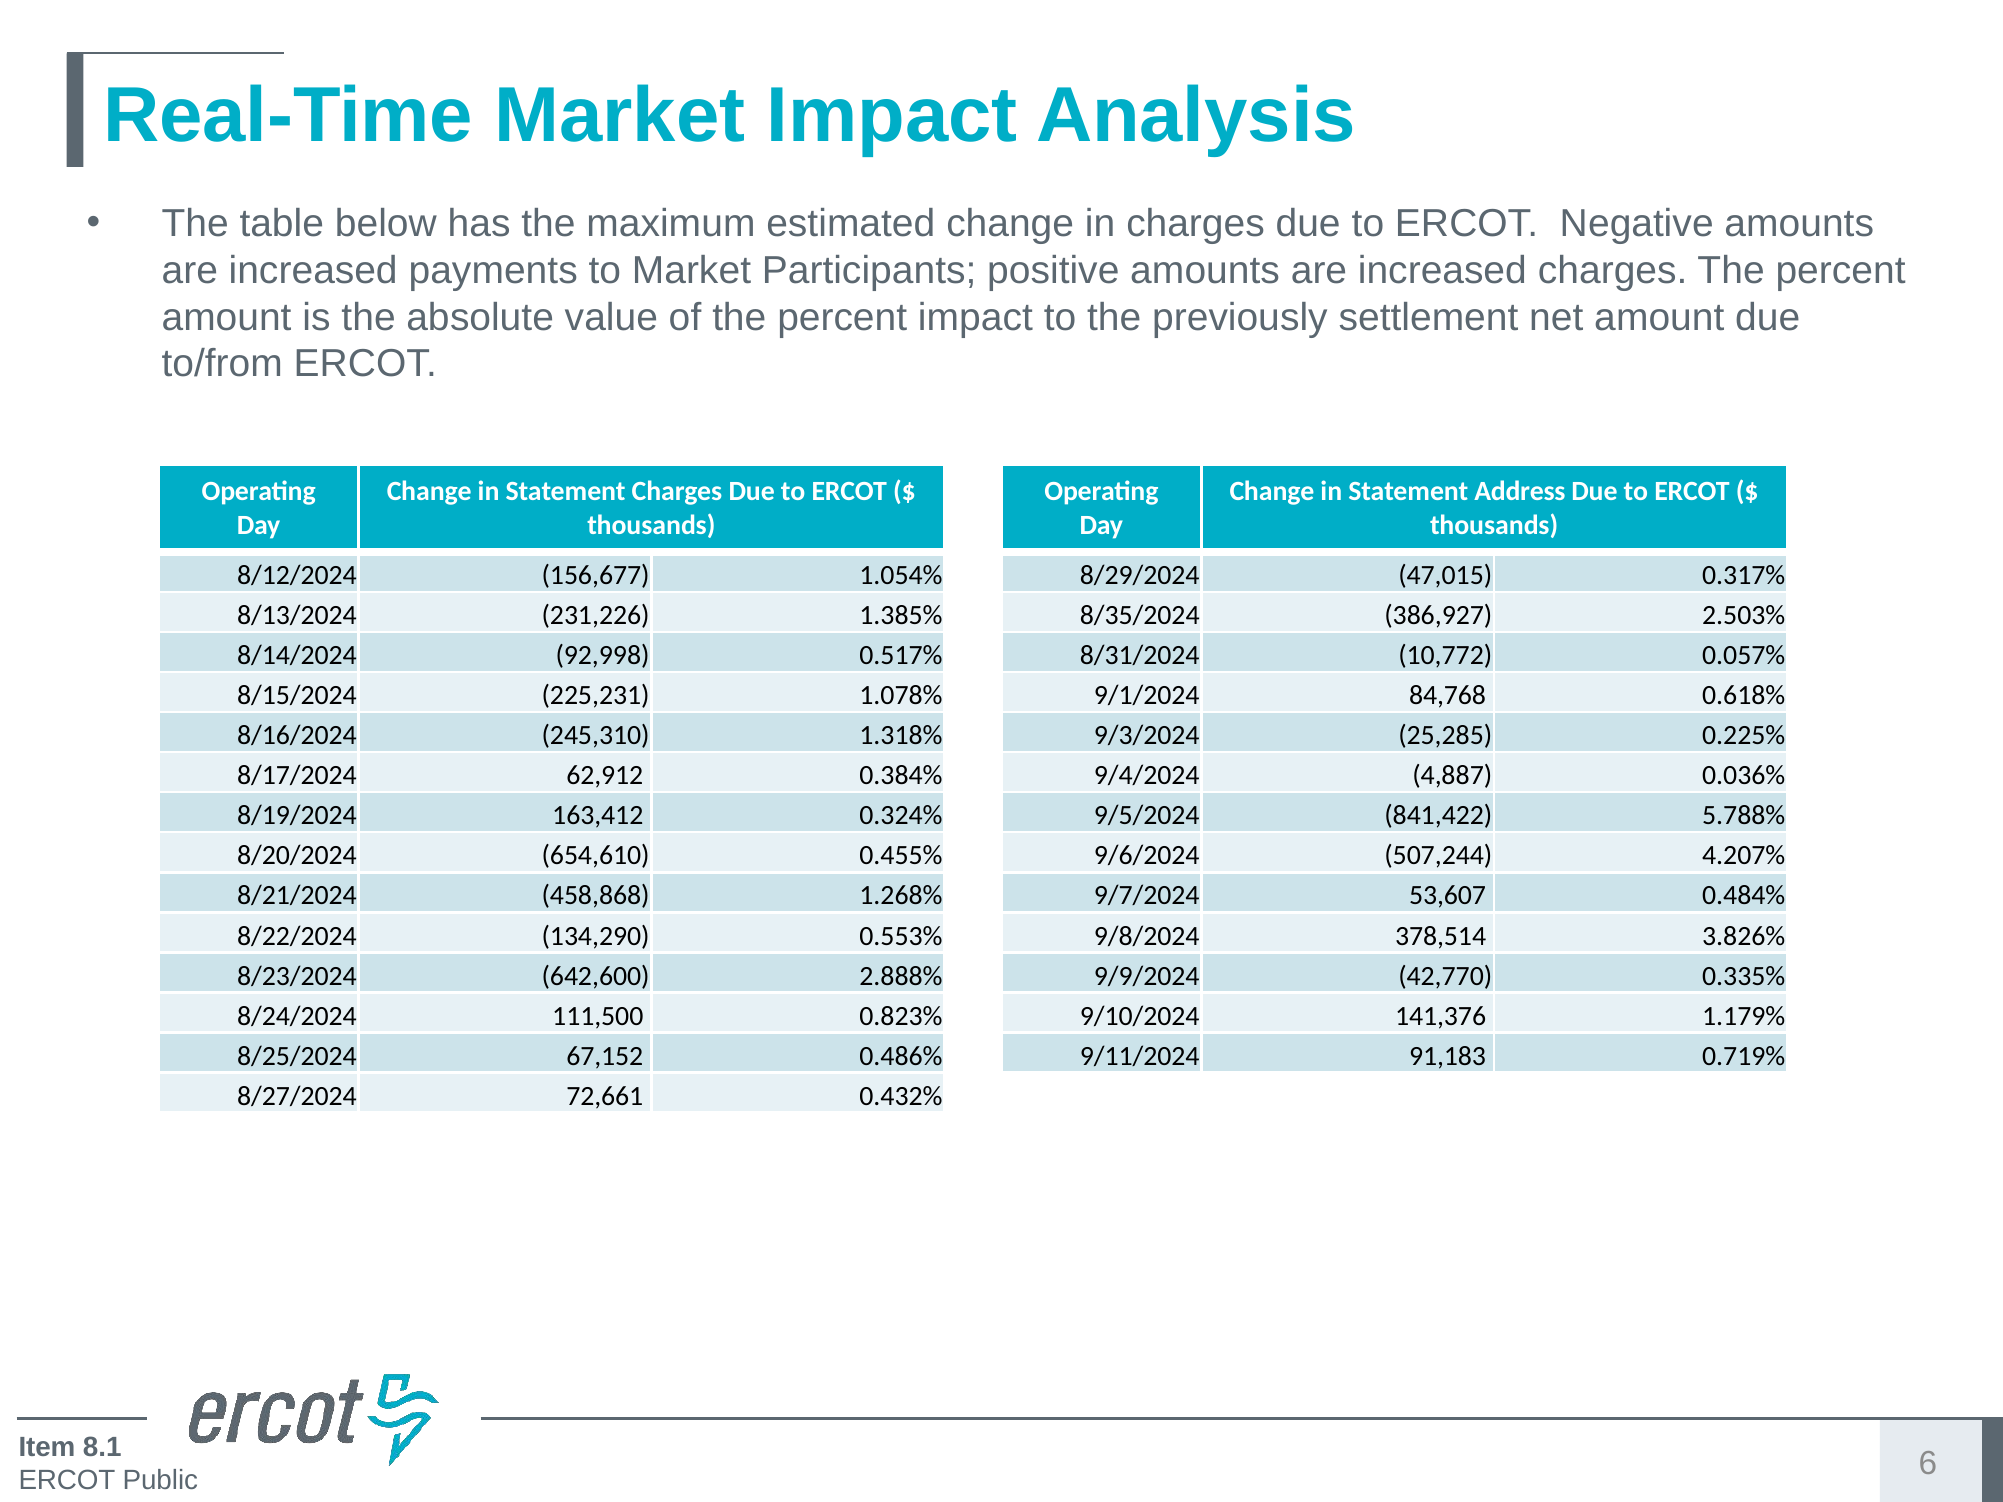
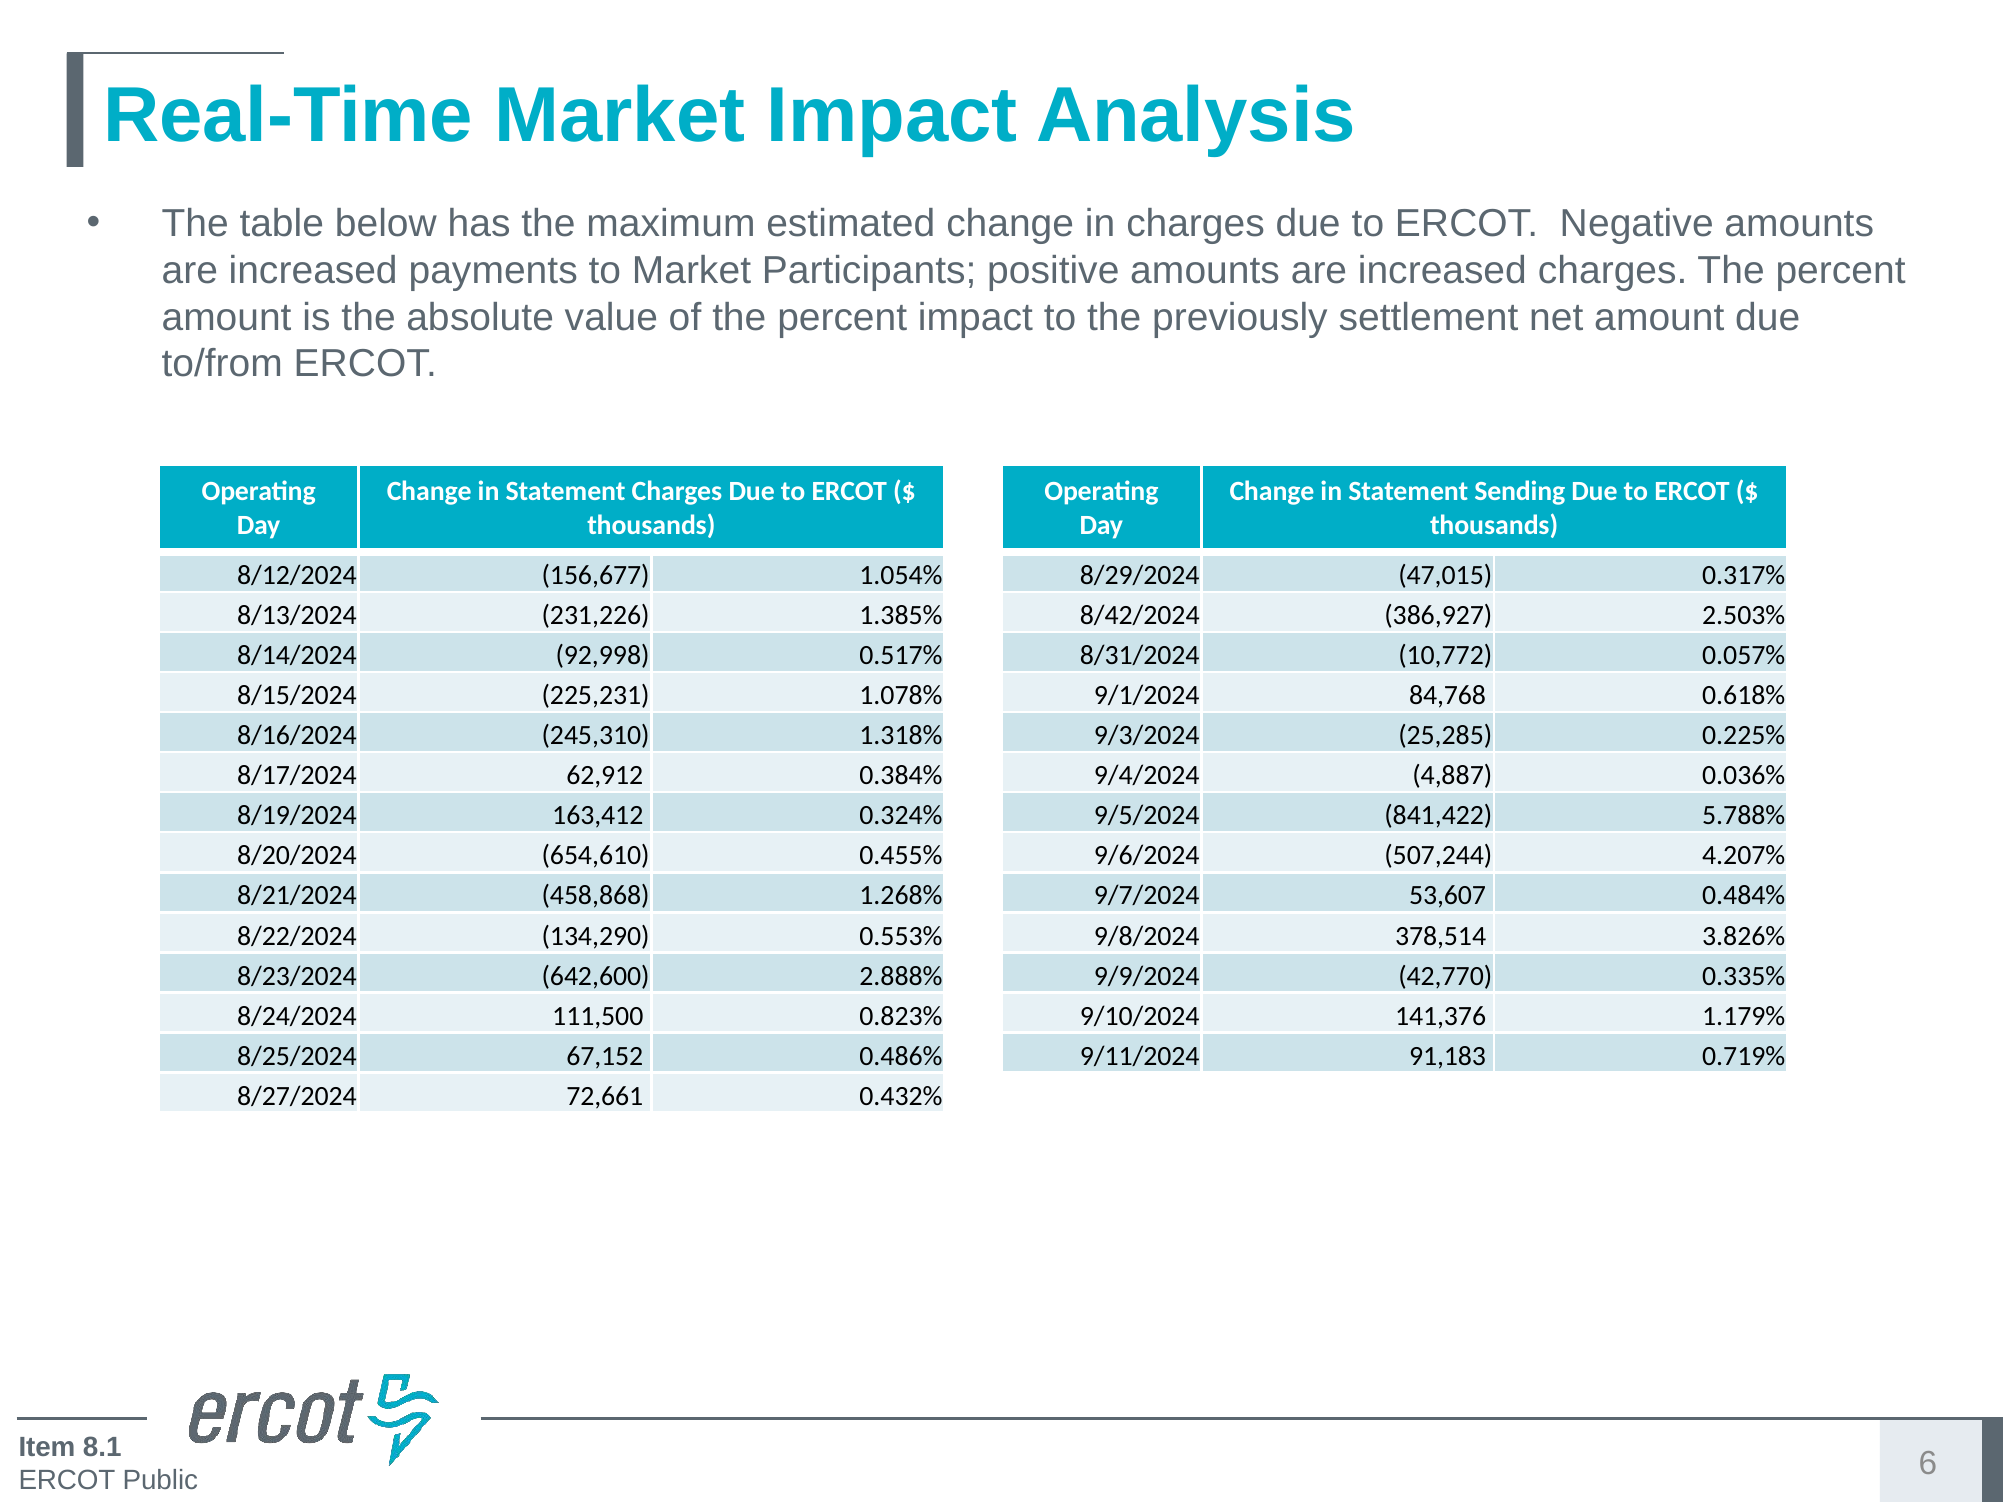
Address: Address -> Sending
8/35/2024: 8/35/2024 -> 8/42/2024
